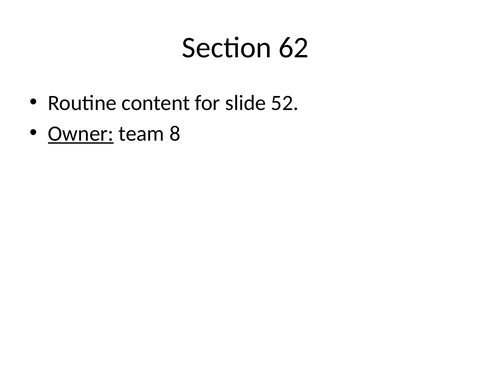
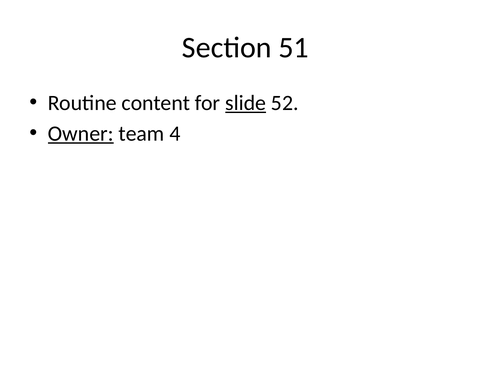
62: 62 -> 51
slide underline: none -> present
8: 8 -> 4
